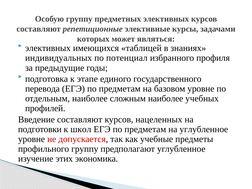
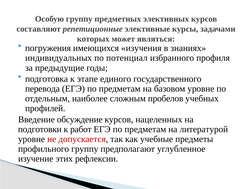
элективных at (48, 48): элективных -> погружения
таблицей: таблицей -> изучения
сложным наиболее: наиболее -> пробелов
Введение составляют: составляют -> обсуждение
школ: школ -> работ
на углубленное: углубленное -> литературой
экономика: экономика -> рефлексии
